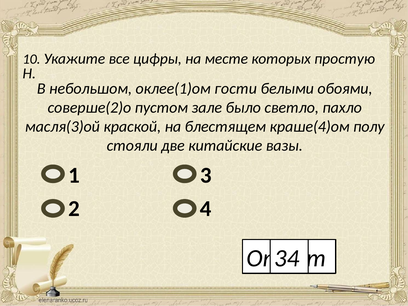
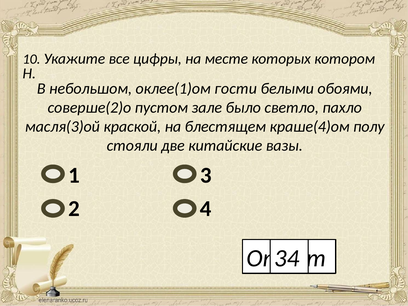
простую: простую -> котором
